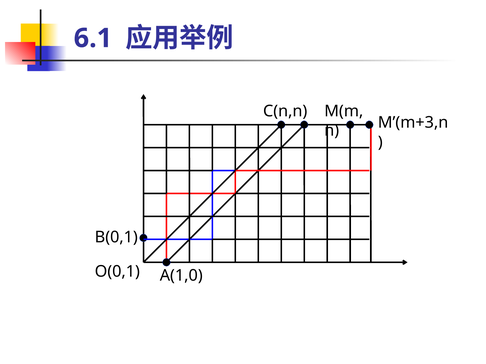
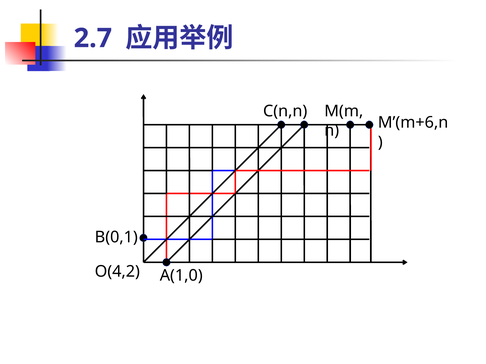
6.1: 6.1 -> 2.7
M’(m+3,n: M’(m+3,n -> M’(m+6,n
O(0,1: O(0,1 -> O(4,2
